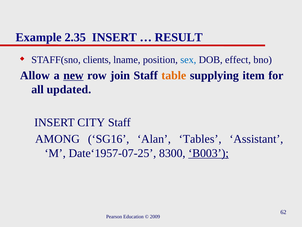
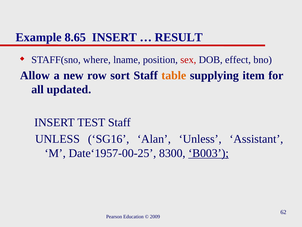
2.35: 2.35 -> 8.65
clients: clients -> where
sex colour: blue -> red
new underline: present -> none
join: join -> sort
CITY: CITY -> TEST
AMONG at (57, 139): AMONG -> UNLESS
Alan Tables: Tables -> Unless
Date‘1957-07-25: Date‘1957-07-25 -> Date‘1957-00-25
